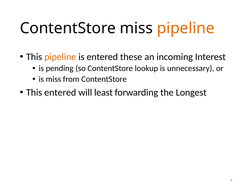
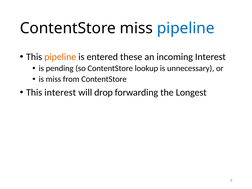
pipeline at (186, 28) colour: orange -> blue
This entered: entered -> interest
least: least -> drop
